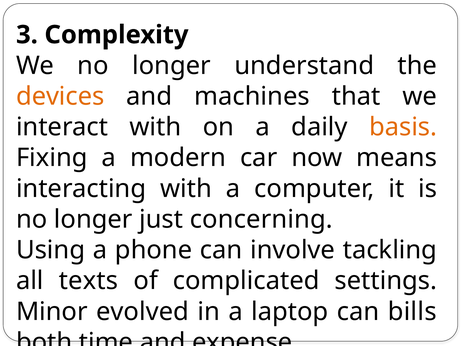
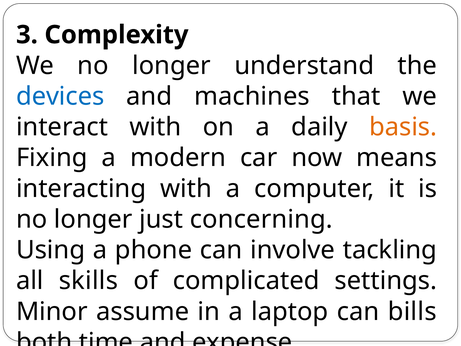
devices colour: orange -> blue
texts: texts -> skills
evolved: evolved -> assume
